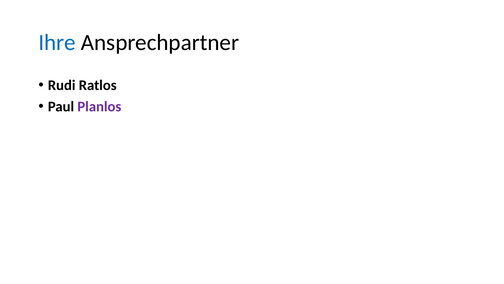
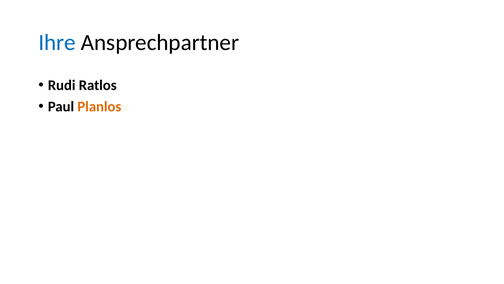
Planlos colour: purple -> orange
